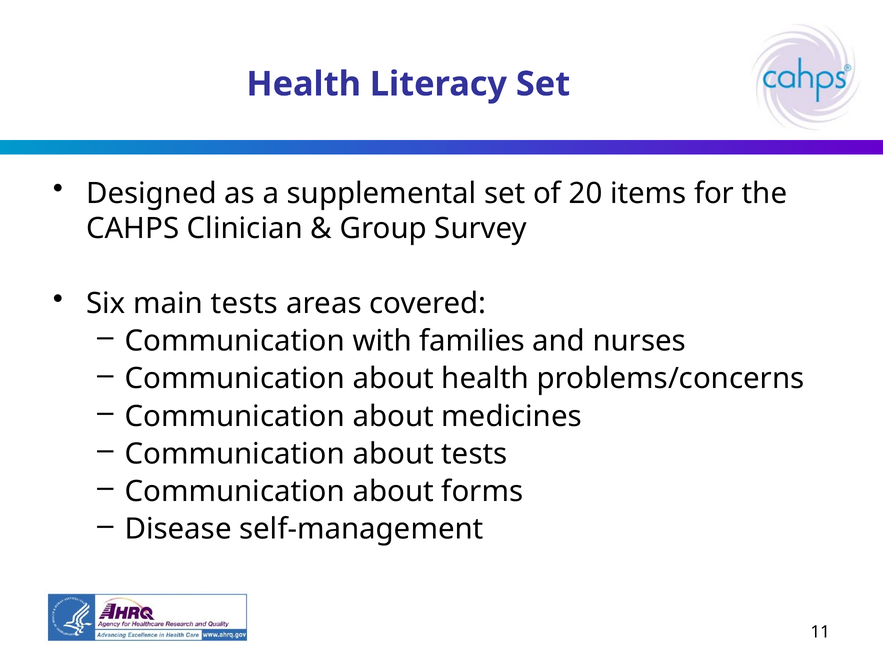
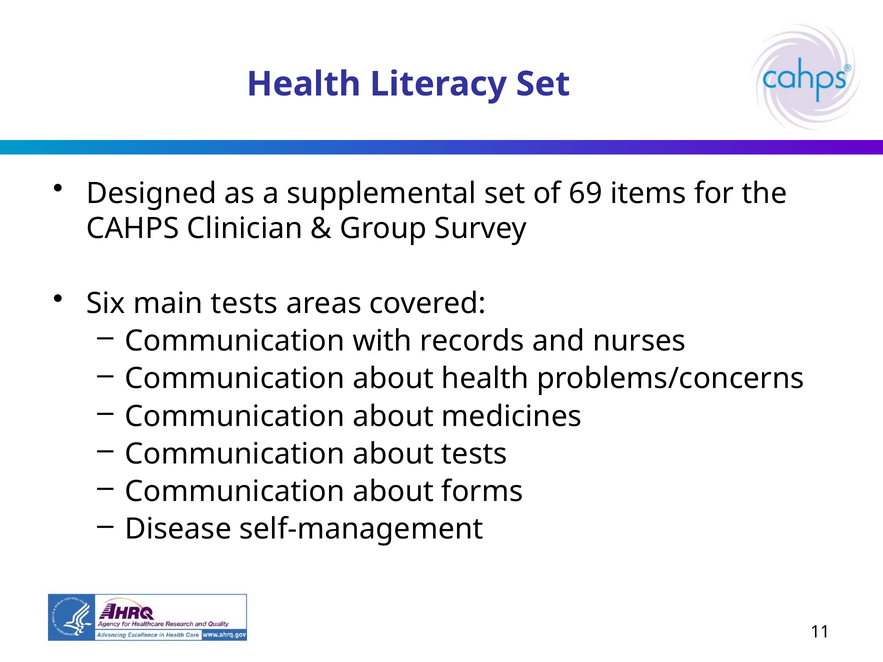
20: 20 -> 69
families: families -> records
